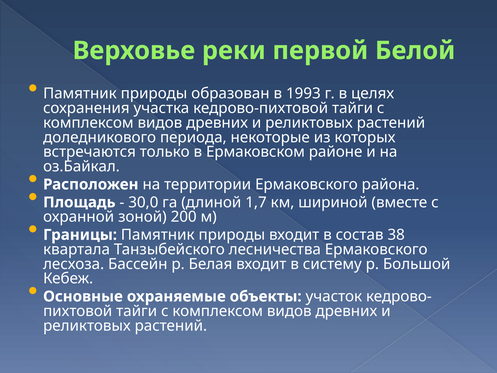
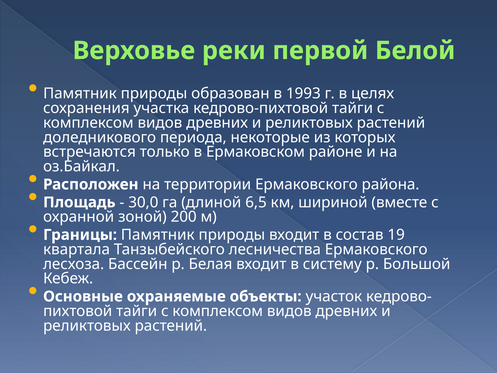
1,7: 1,7 -> 6,5
38: 38 -> 19
